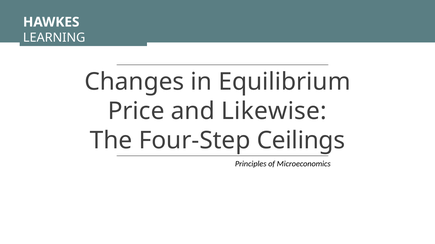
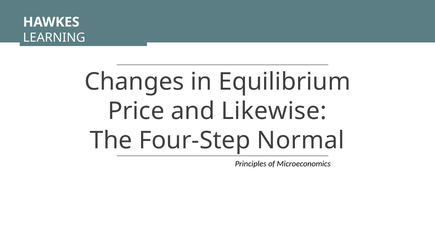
Ceilings: Ceilings -> Normal
